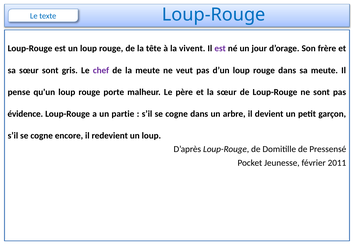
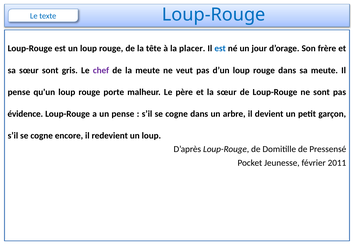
vivent: vivent -> placer
est at (220, 49) colour: purple -> blue
un partie: partie -> pense
